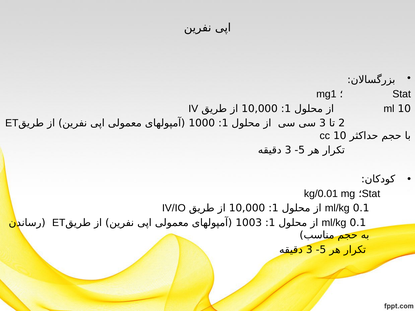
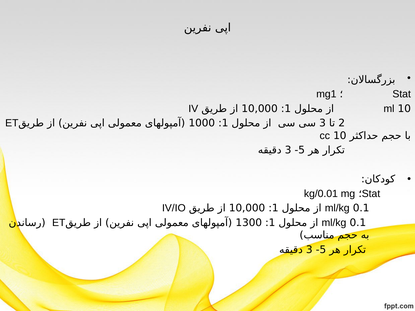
1003: 1003 -> 1300
